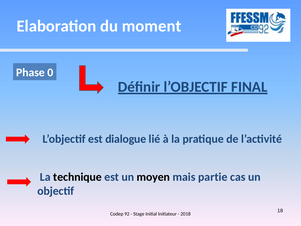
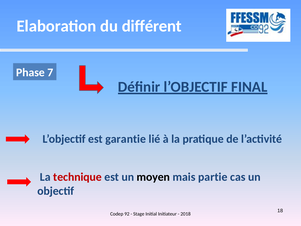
moment: moment -> différent
0: 0 -> 7
dialogue: dialogue -> garantie
technique colour: black -> red
